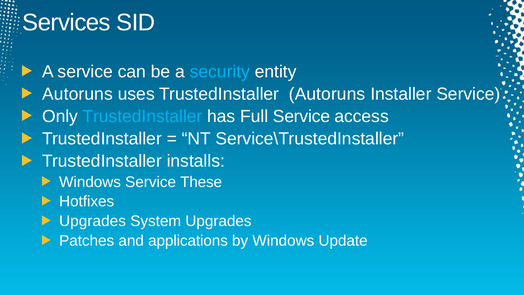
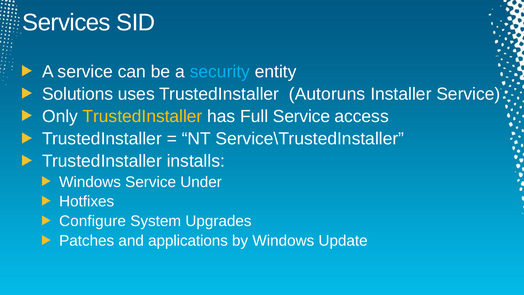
Autoruns at (77, 94): Autoruns -> Solutions
TrustedInstaller at (142, 116) colour: light blue -> yellow
These: These -> Under
Upgrades at (93, 221): Upgrades -> Configure
